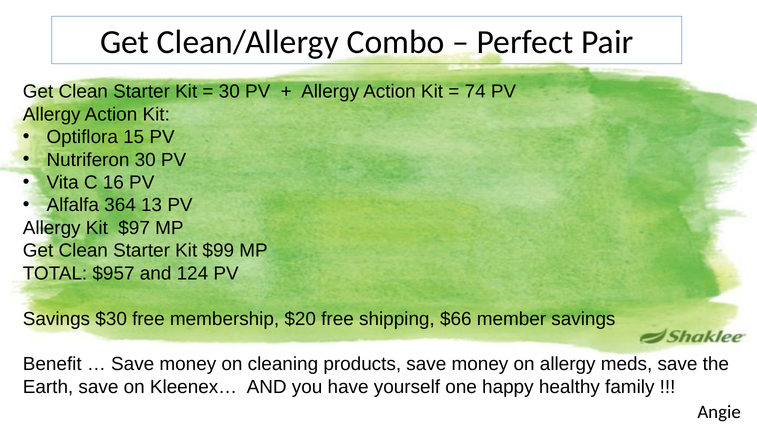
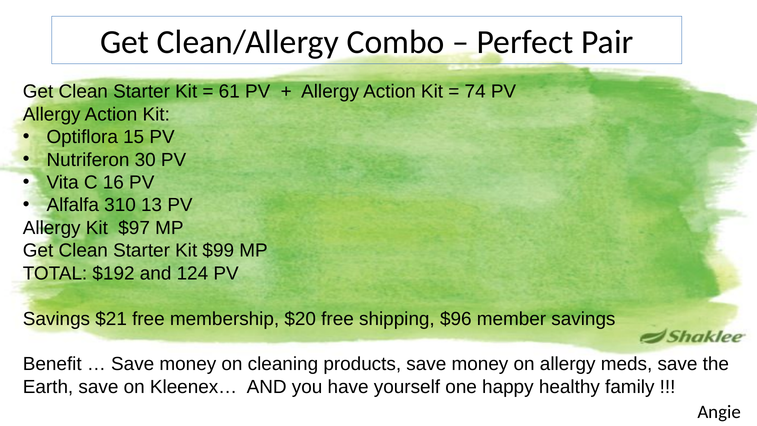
30 at (229, 92): 30 -> 61
364: 364 -> 310
$957: $957 -> $192
$30: $30 -> $21
$66: $66 -> $96
